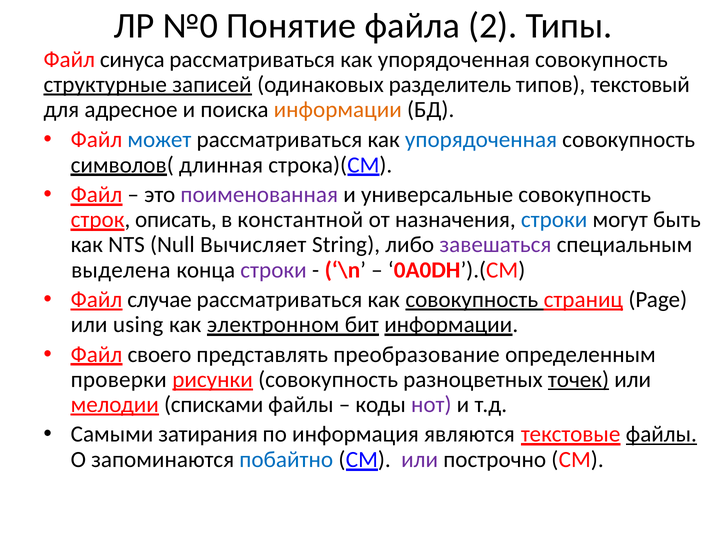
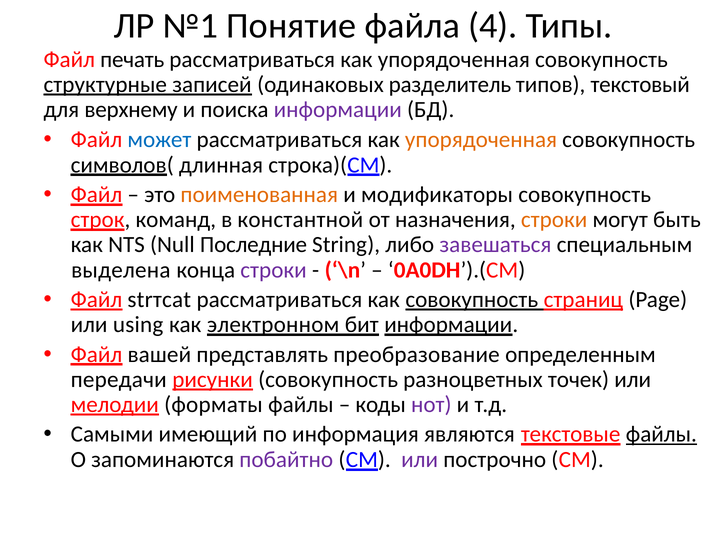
№0: №0 -> №1
2: 2 -> 4
синуса: синуса -> печать
адресное: адресное -> верхнему
информации at (338, 110) colour: orange -> purple
упорядоченная at (481, 139) colour: blue -> orange
поименованная colour: purple -> orange
универсальные: универсальные -> модификаторы
описать: описать -> команд
строки at (554, 220) colour: blue -> orange
Вычисляет: Вычисляет -> Последние
случае: случае -> strтcat
своего: своего -> вашей
проверки: проверки -> передачи
точек underline: present -> none
списками: списками -> форматы
затирания: затирания -> имеющий
побайтно colour: blue -> purple
